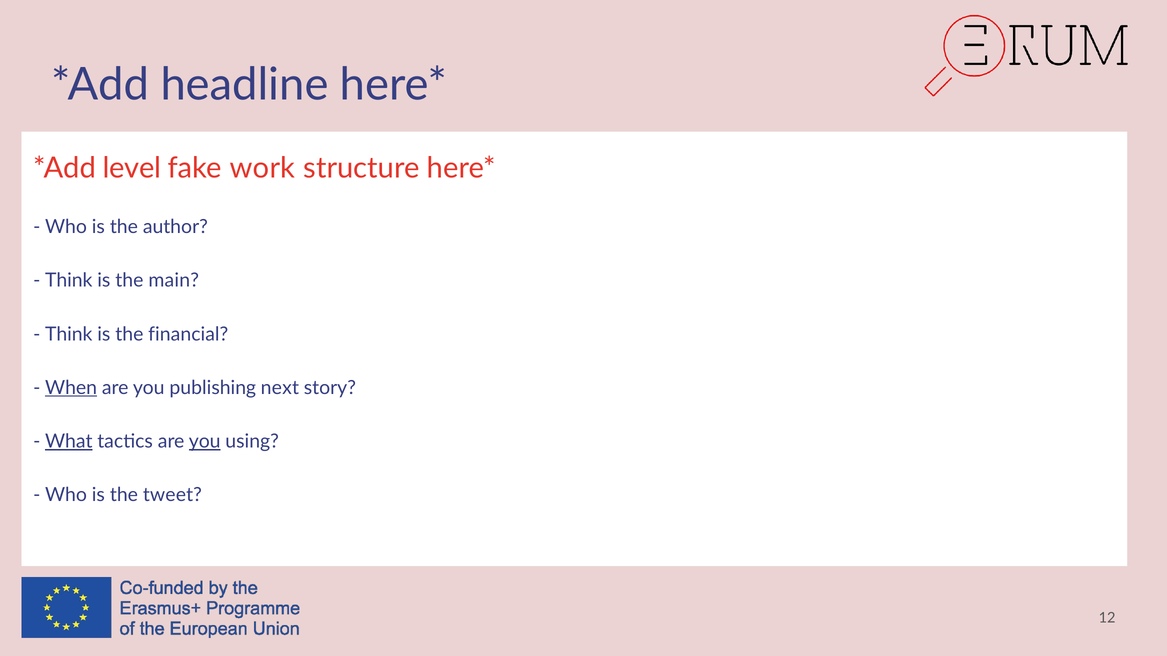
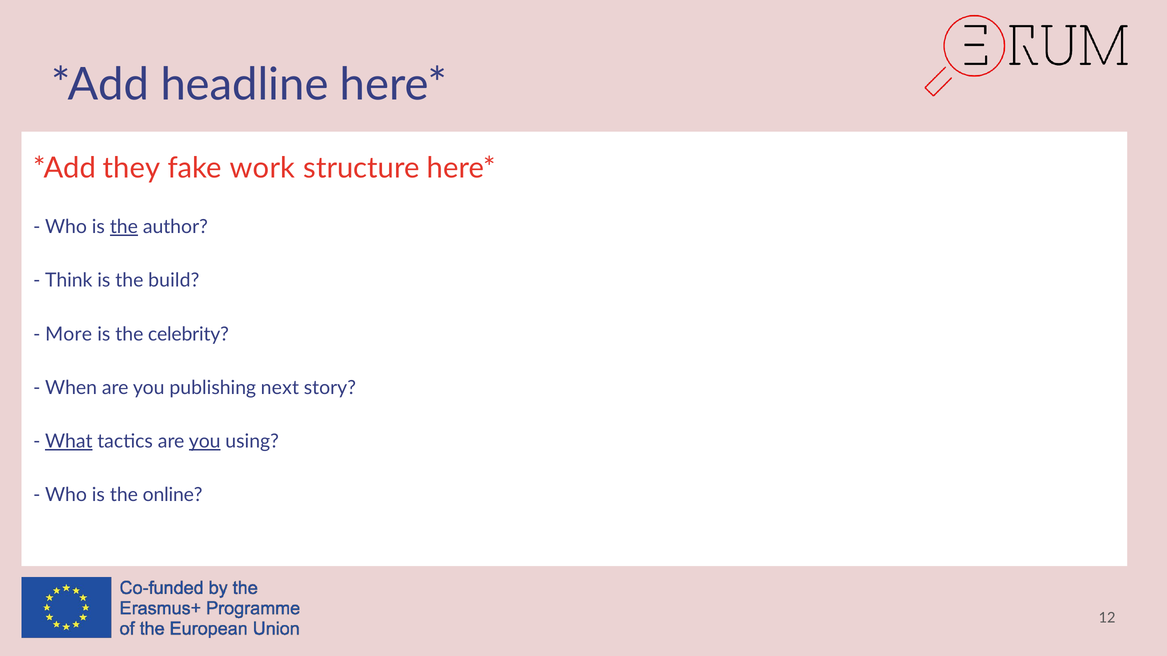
level: level -> they
the at (124, 227) underline: none -> present
main: main -> build
Think at (69, 334): Think -> More
financial: financial -> celebrity
When underline: present -> none
tweet: tweet -> online
